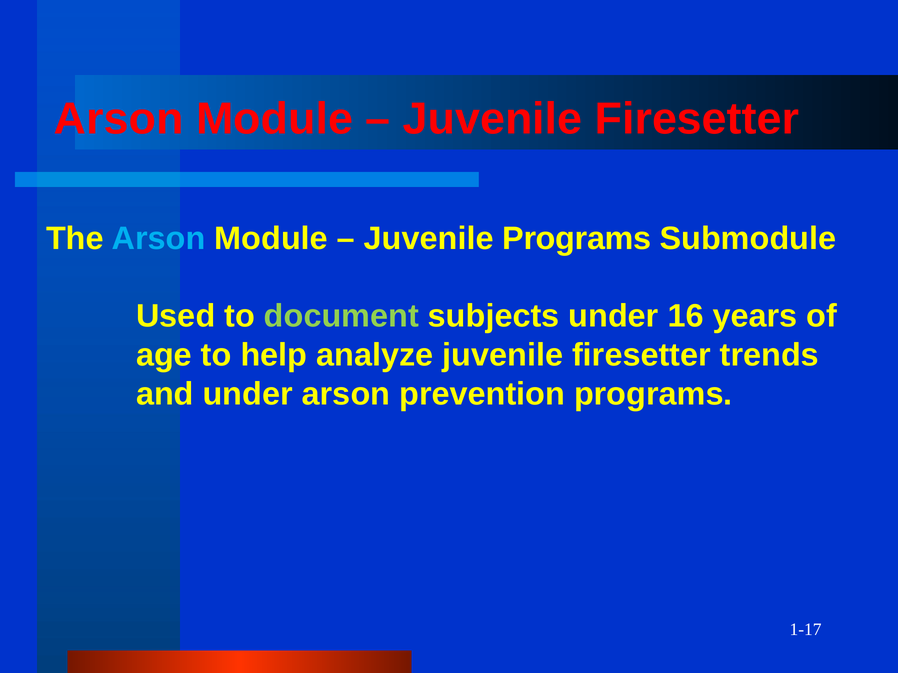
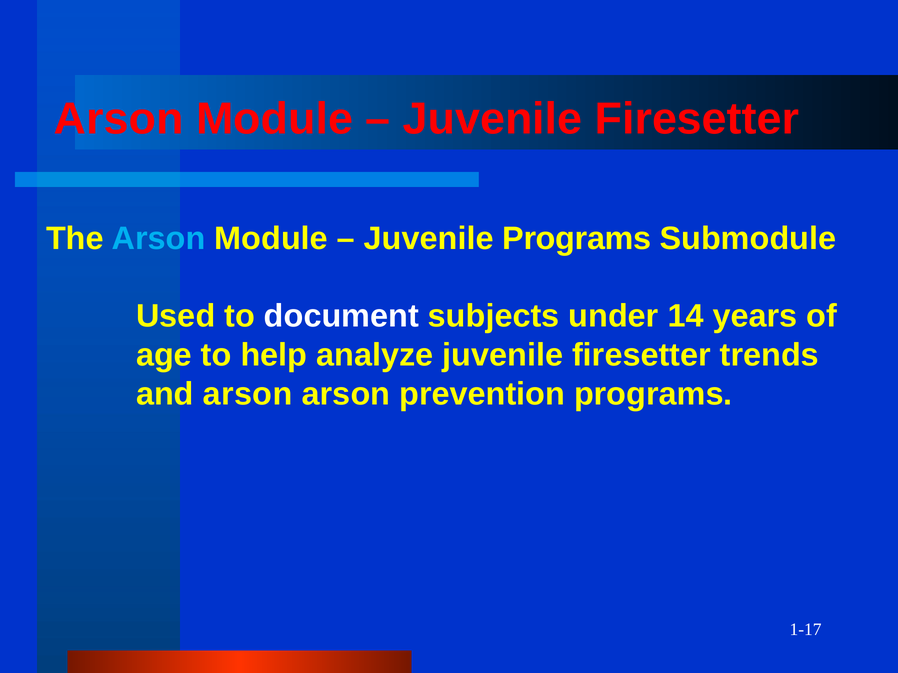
document colour: light green -> white
16: 16 -> 14
and under: under -> arson
